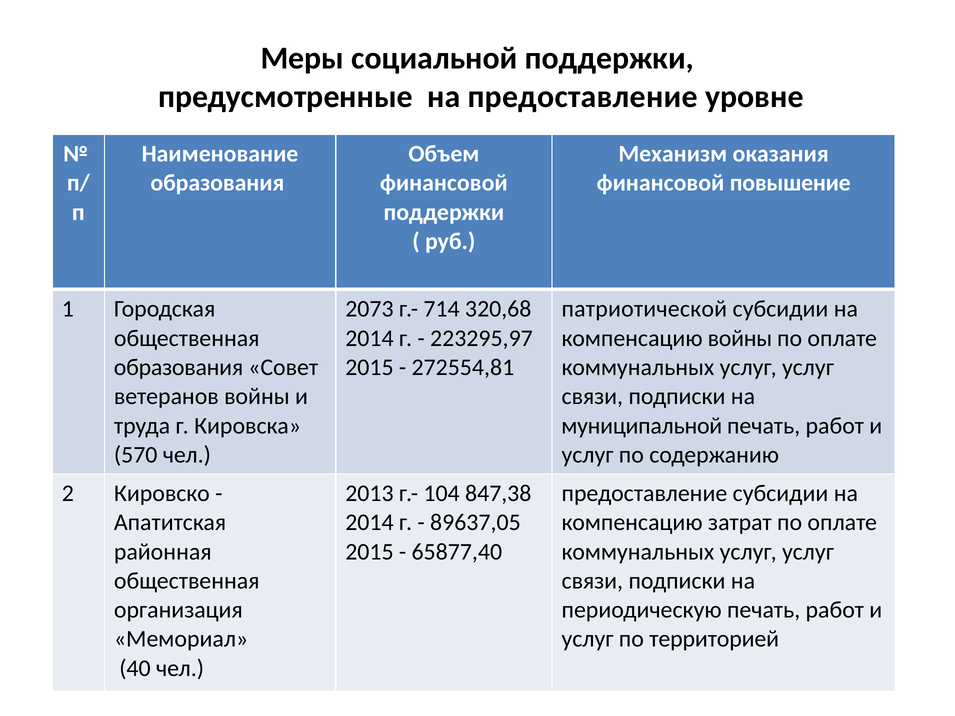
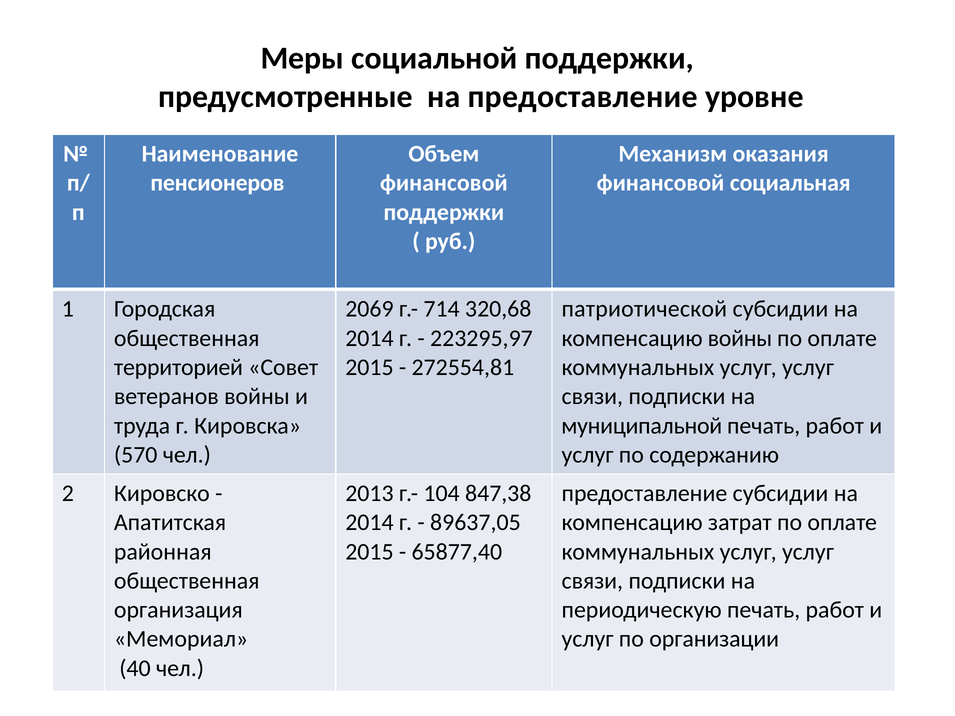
образования at (217, 183): образования -> пенсионеров
повышение: повышение -> социальная
2073: 2073 -> 2069
образования at (179, 368): образования -> территорией
территорией: территорией -> организации
